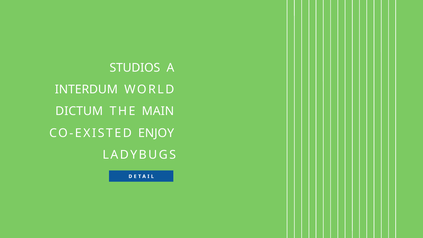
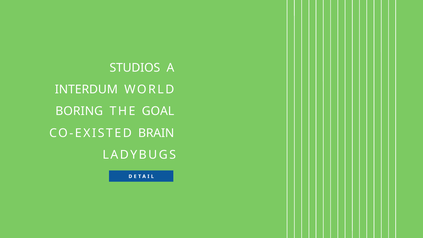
DICTUM: DICTUM -> BORING
MAIN: MAIN -> GOAL
ENJOY: ENJOY -> BRAIN
